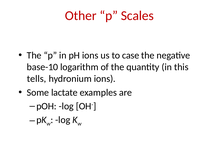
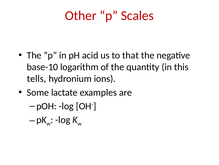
pH ions: ions -> acid
case: case -> that
